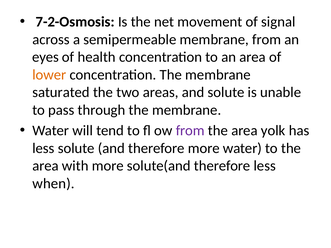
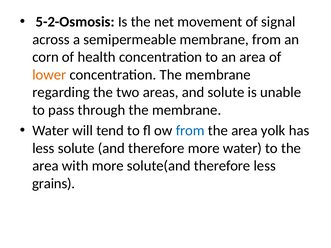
7-2-Osmosis: 7-2-Osmosis -> 5-2-Osmosis
eyes: eyes -> corn
saturated: saturated -> regarding
from at (190, 131) colour: purple -> blue
when: when -> grains
